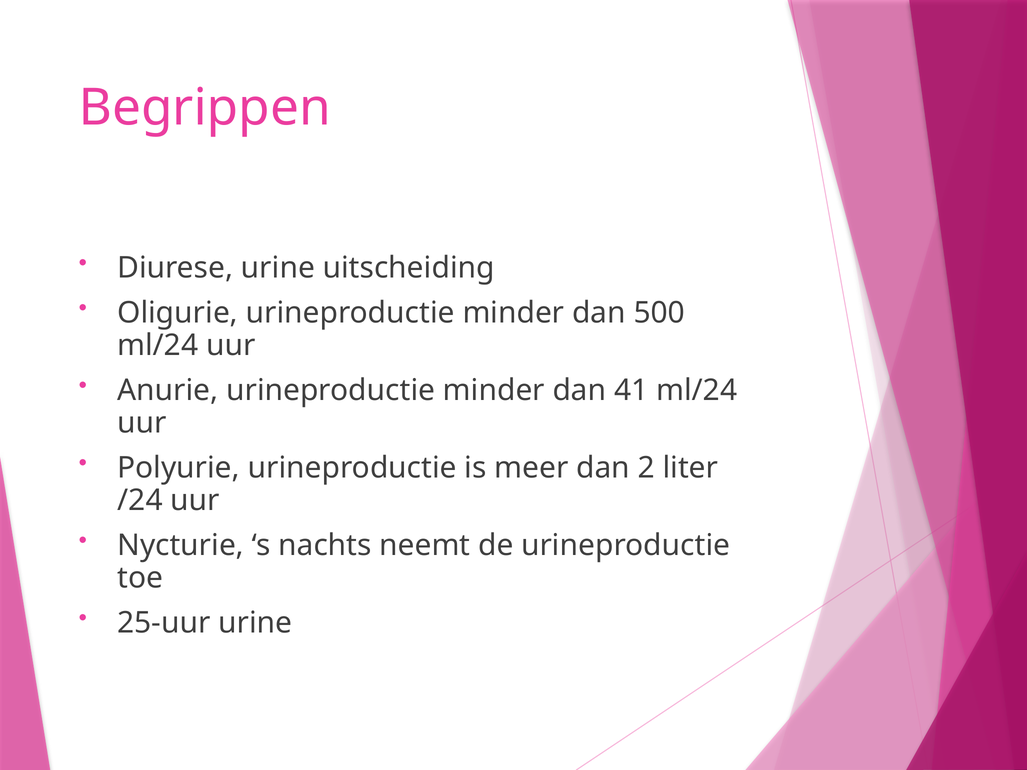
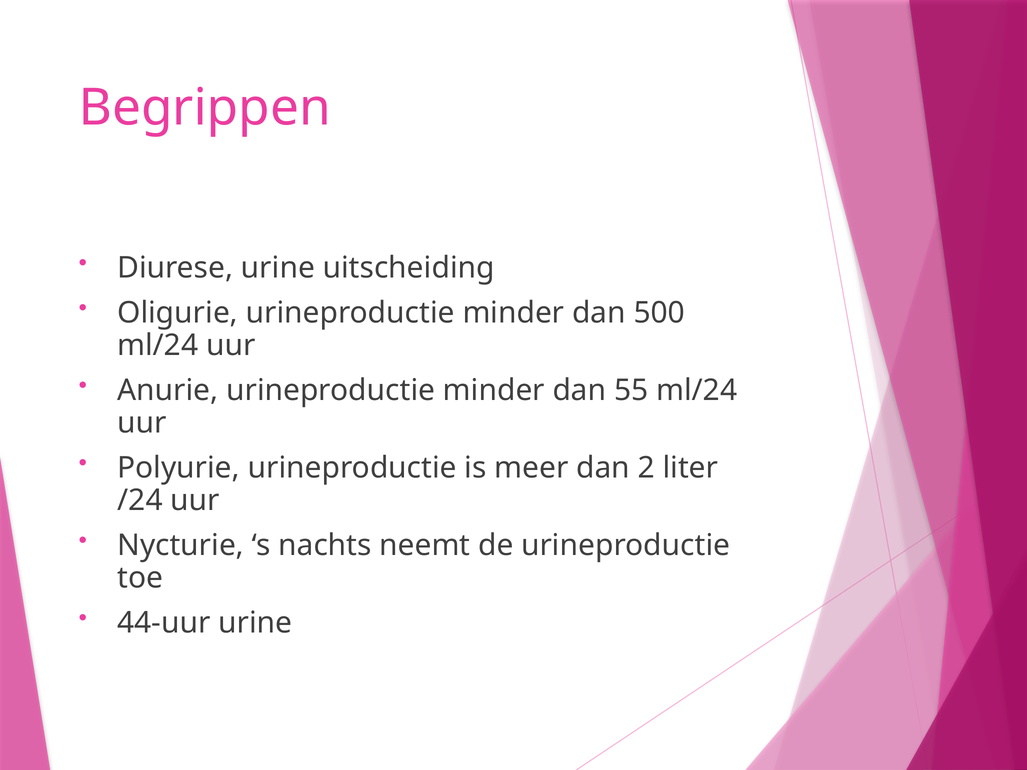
41: 41 -> 55
25-uur: 25-uur -> 44-uur
